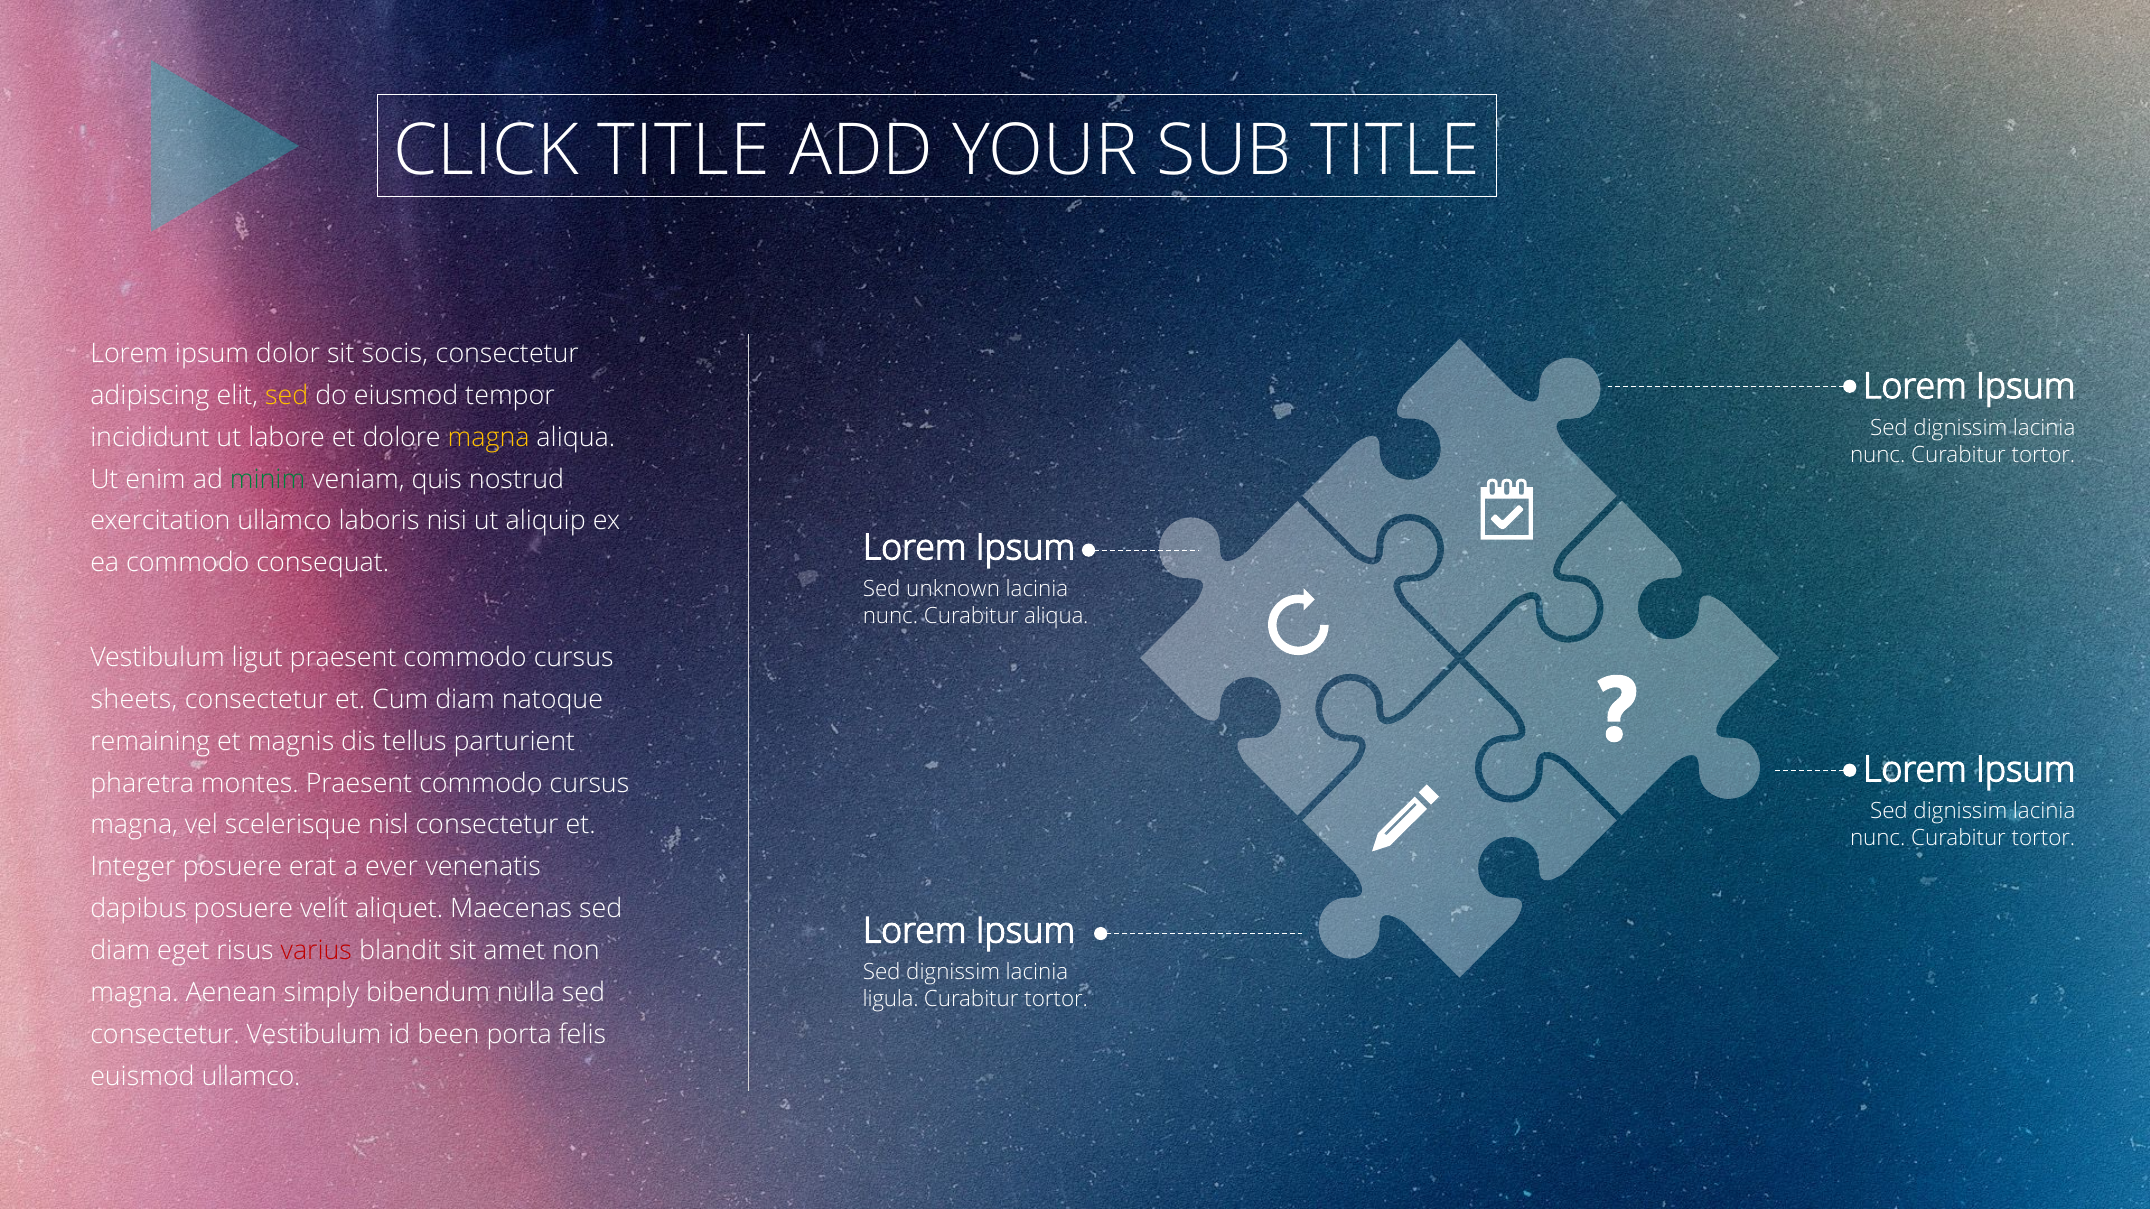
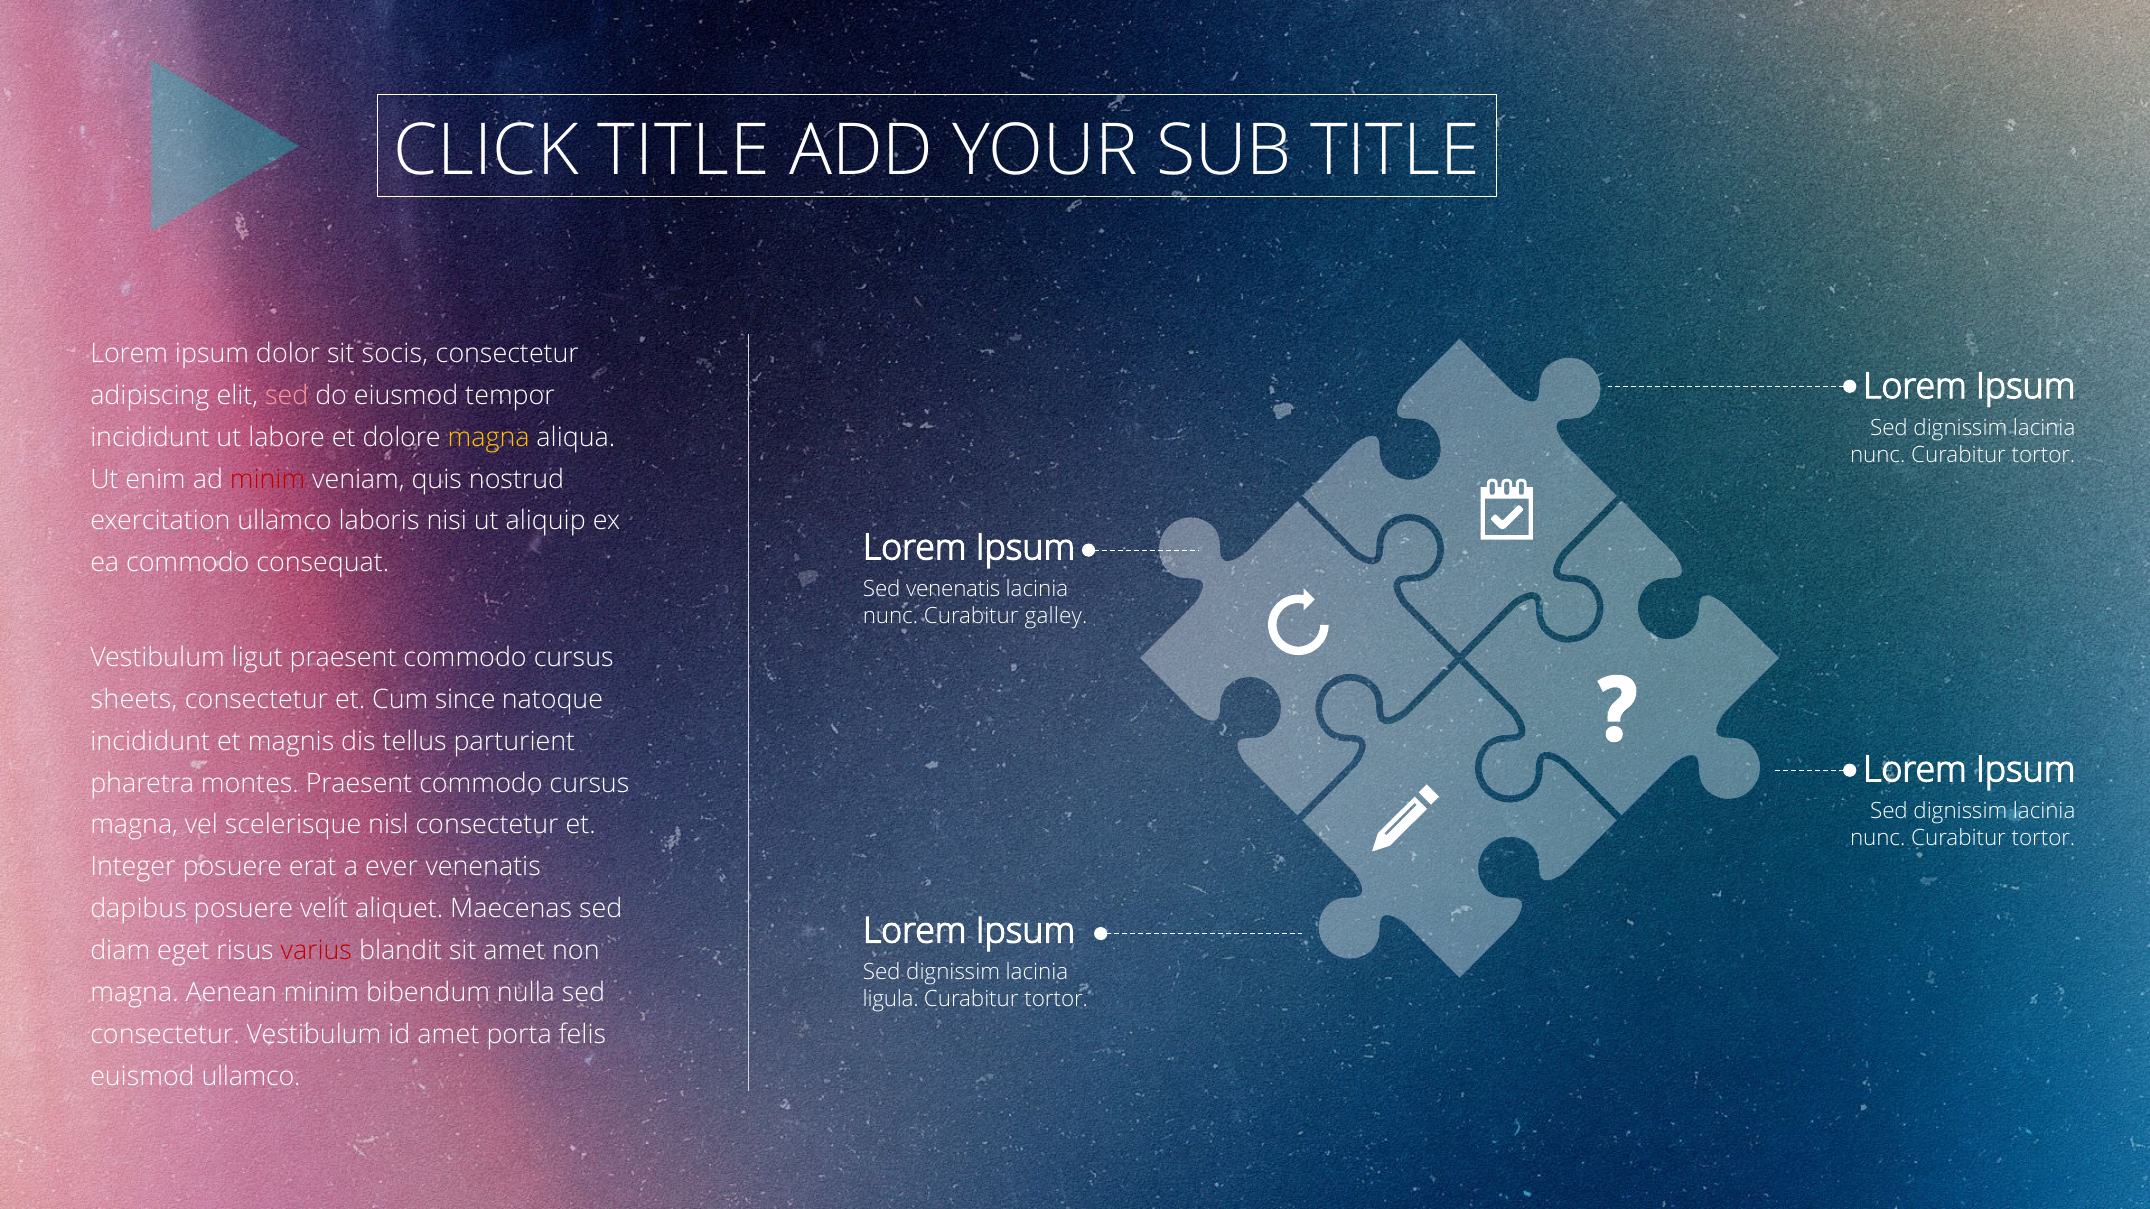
sed at (287, 396) colour: yellow -> pink
minim at (267, 479) colour: green -> red
Sed unknown: unknown -> venenatis
Curabitur aliqua: aliqua -> galley
Cum diam: diam -> since
remaining at (150, 742): remaining -> incididunt
Aenean simply: simply -> minim
id been: been -> amet
